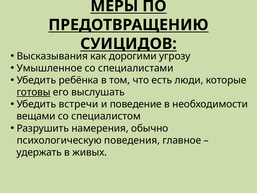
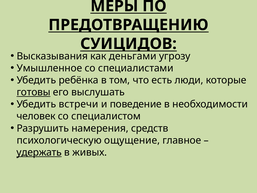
дорогими: дорогими -> деньгами
вещами: вещами -> человек
обычно: обычно -> средств
поведения: поведения -> ощущение
удержать underline: none -> present
